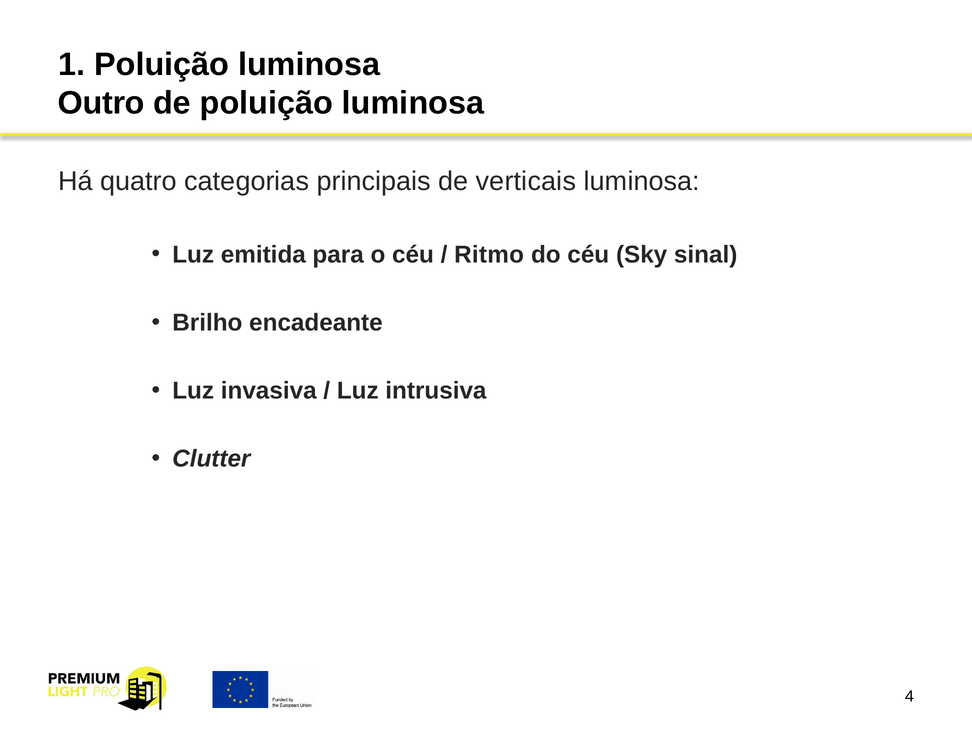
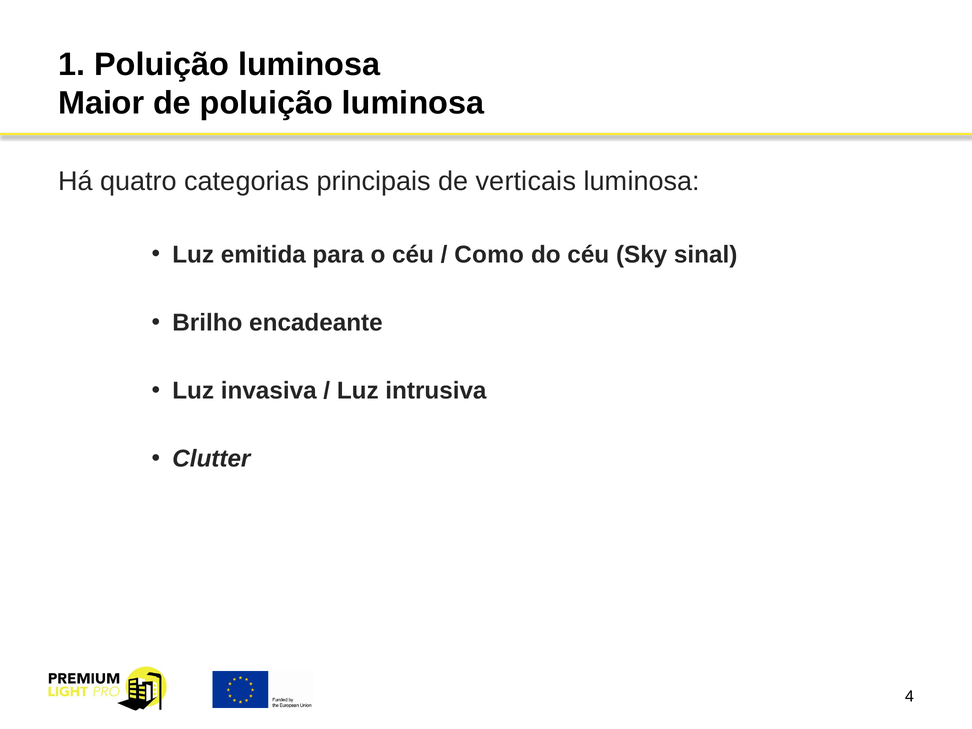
Outro: Outro -> Maior
Ritmo: Ritmo -> Como
